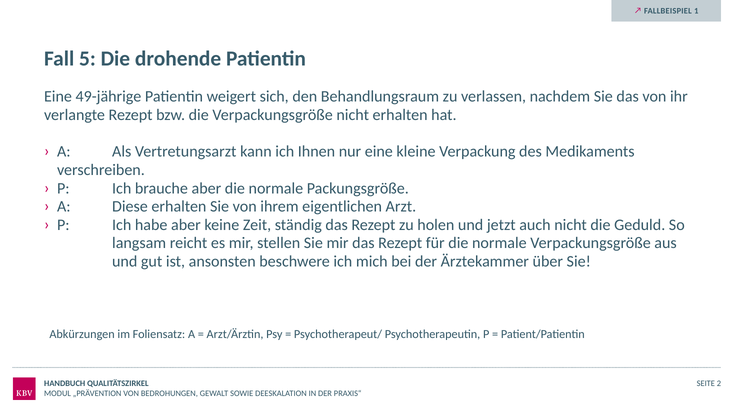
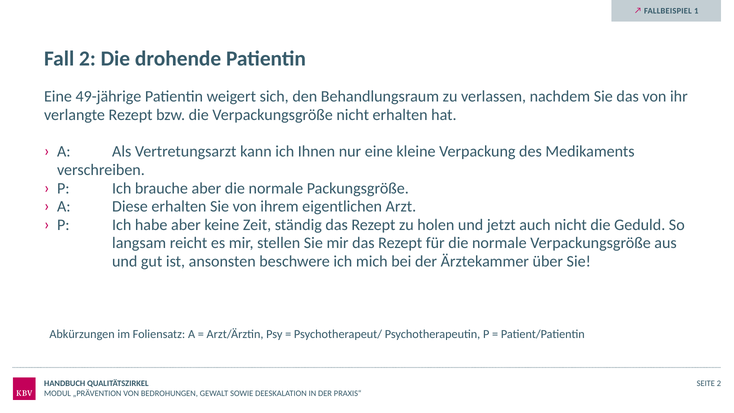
Fall 5: 5 -> 2
